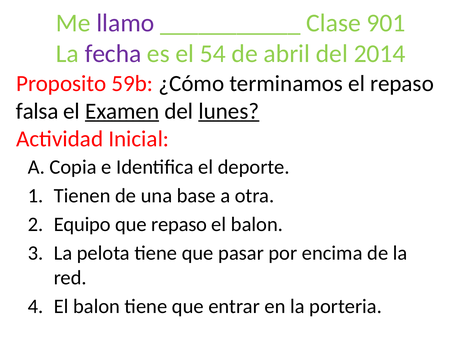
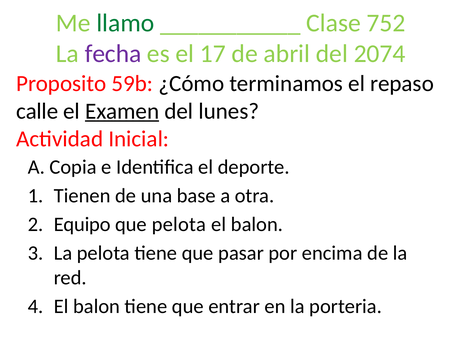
llamo colour: purple -> green
901: 901 -> 752
54: 54 -> 17
2014: 2014 -> 2074
falsa: falsa -> calle
lunes underline: present -> none
que repaso: repaso -> pelota
